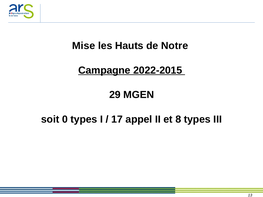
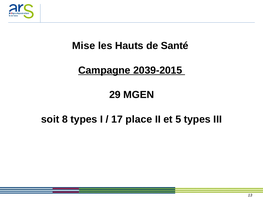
Notre: Notre -> Santé
2022-2015: 2022-2015 -> 2039-2015
0: 0 -> 8
appel: appel -> place
8: 8 -> 5
